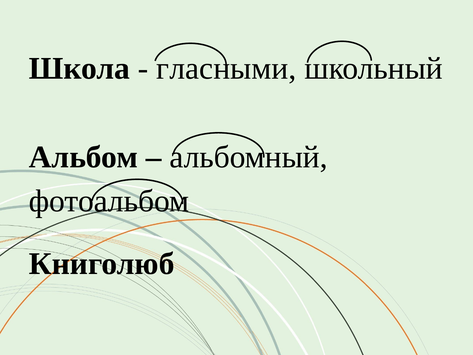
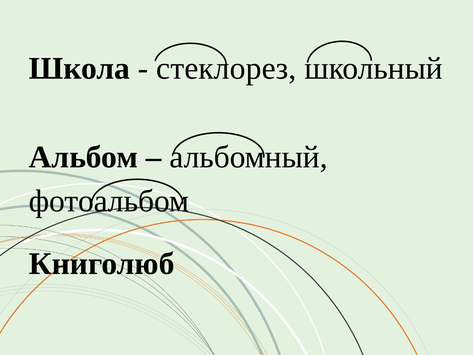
гласными: гласными -> стеклорез
